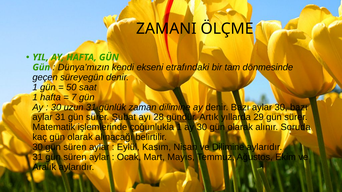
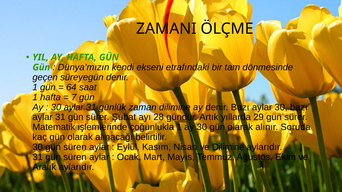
50: 50 -> 64
30 uzun: uzun -> aylar
